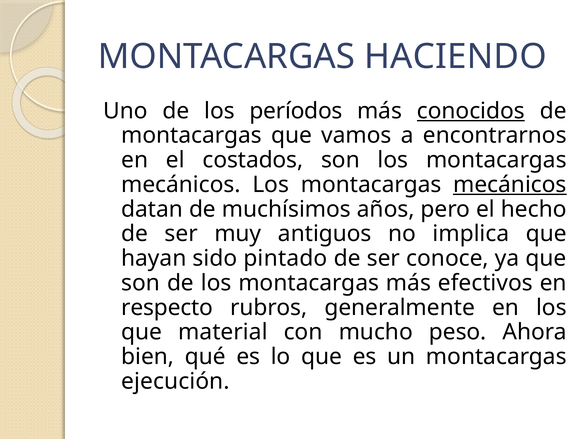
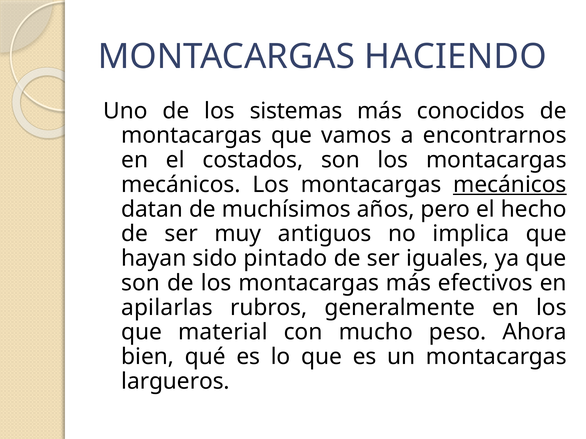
períodos: períodos -> sistemas
conocidos underline: present -> none
conoce: conoce -> iguales
respecto: respecto -> apilarlas
ejecución: ejecución -> largueros
